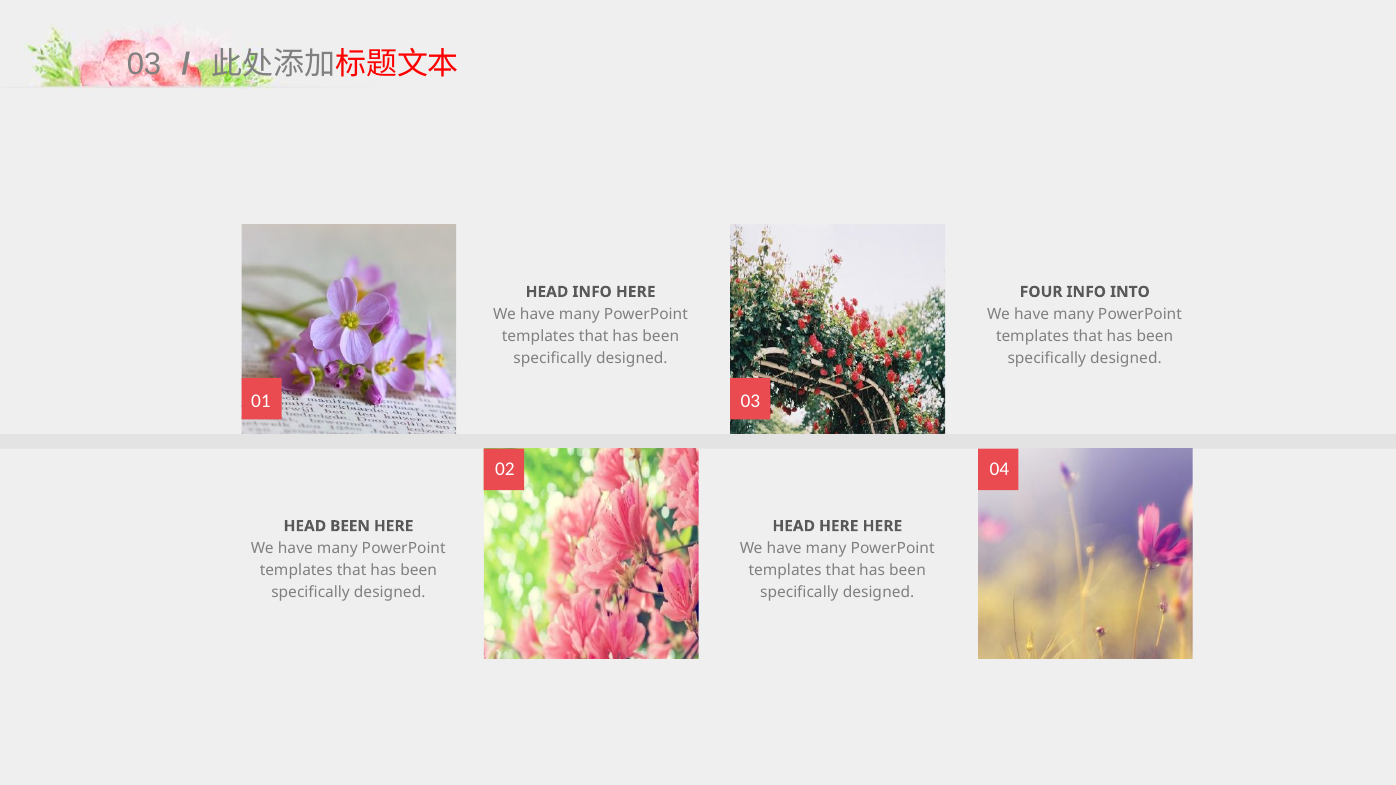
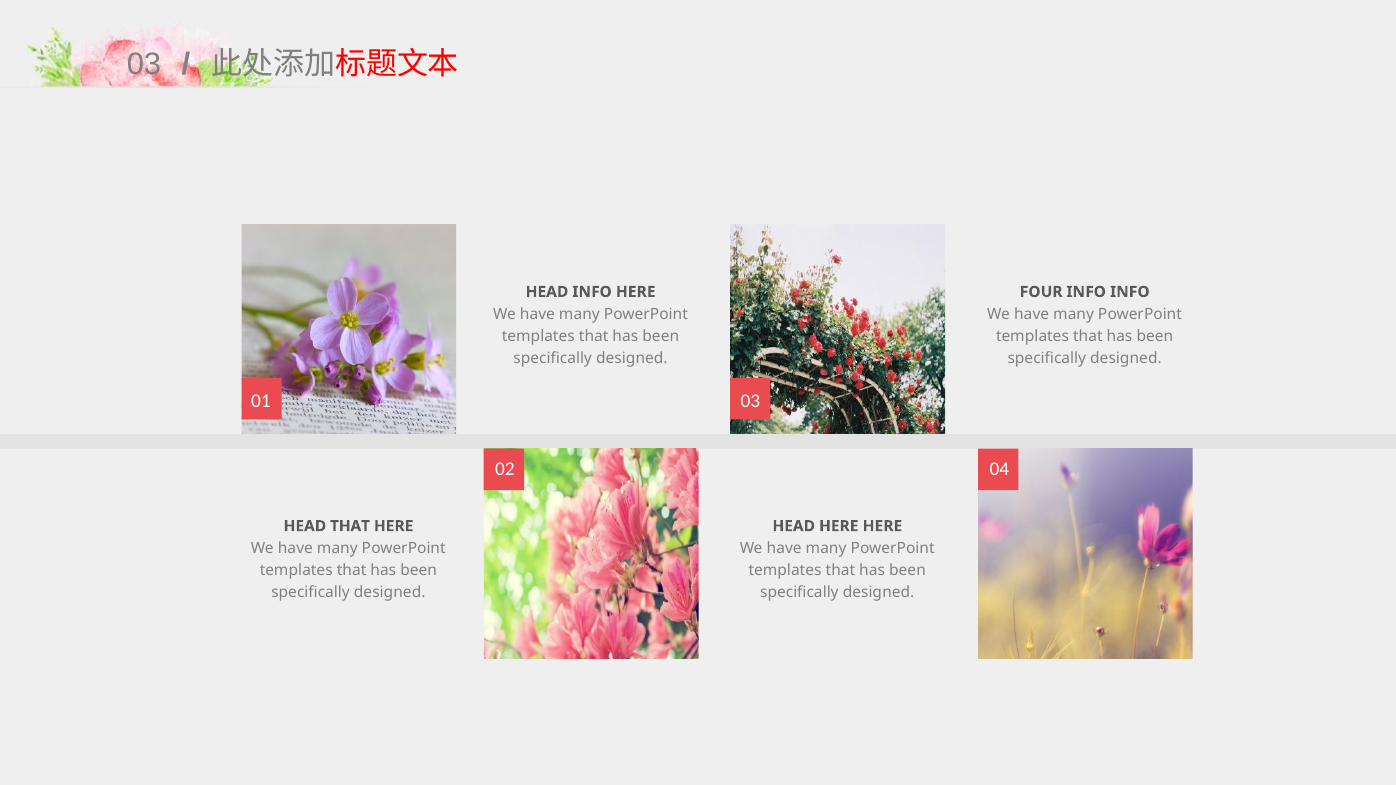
INFO INTO: INTO -> INFO
HEAD BEEN: BEEN -> THAT
